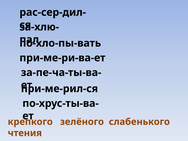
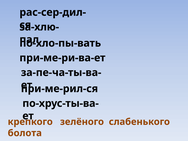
чтения: чтения -> болота
